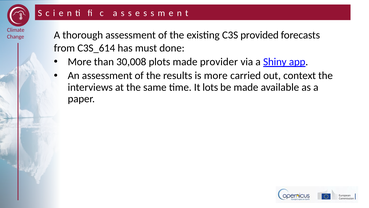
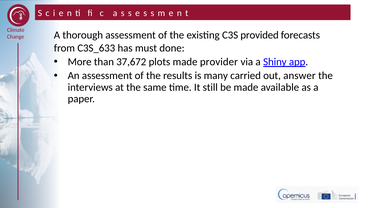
C3S_614: C3S_614 -> C3S_633
30,008: 30,008 -> 37,672
is more: more -> many
context: context -> answer
lots: lots -> still
